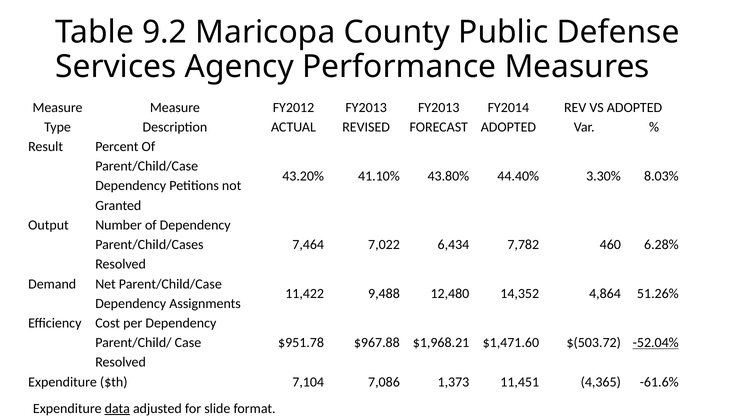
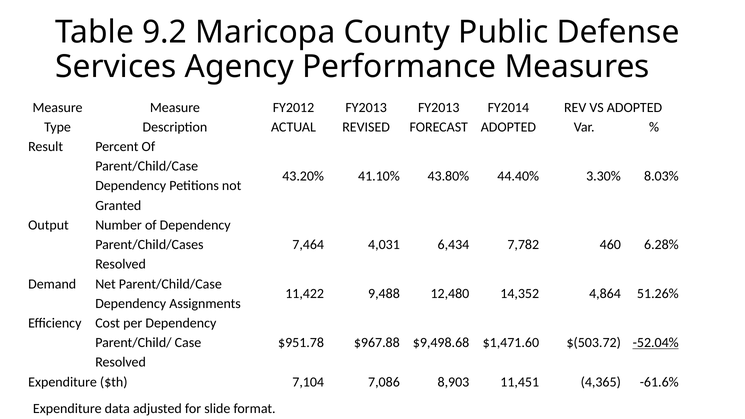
7,022: 7,022 -> 4,031
$1,968.21: $1,968.21 -> $9,498.68
1,373: 1,373 -> 8,903
data underline: present -> none
